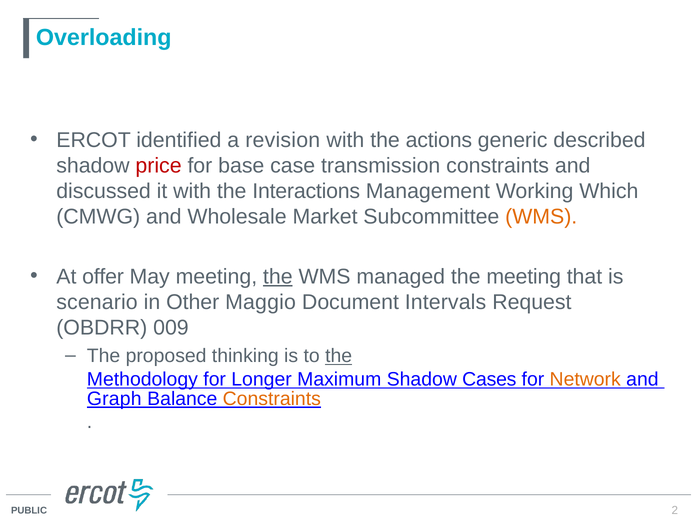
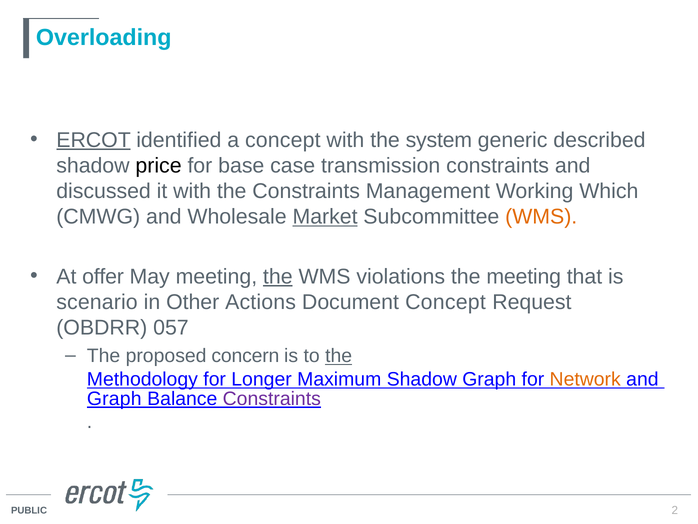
ERCOT underline: none -> present
a revision: revision -> concept
actions: actions -> system
price colour: red -> black
the Interactions: Interactions -> Constraints
Market underline: none -> present
managed: managed -> violations
Maggio: Maggio -> Actions
Document Intervals: Intervals -> Concept
009: 009 -> 057
thinking: thinking -> concern
Shadow Cases: Cases -> Graph
Constraints at (272, 398) colour: orange -> purple
